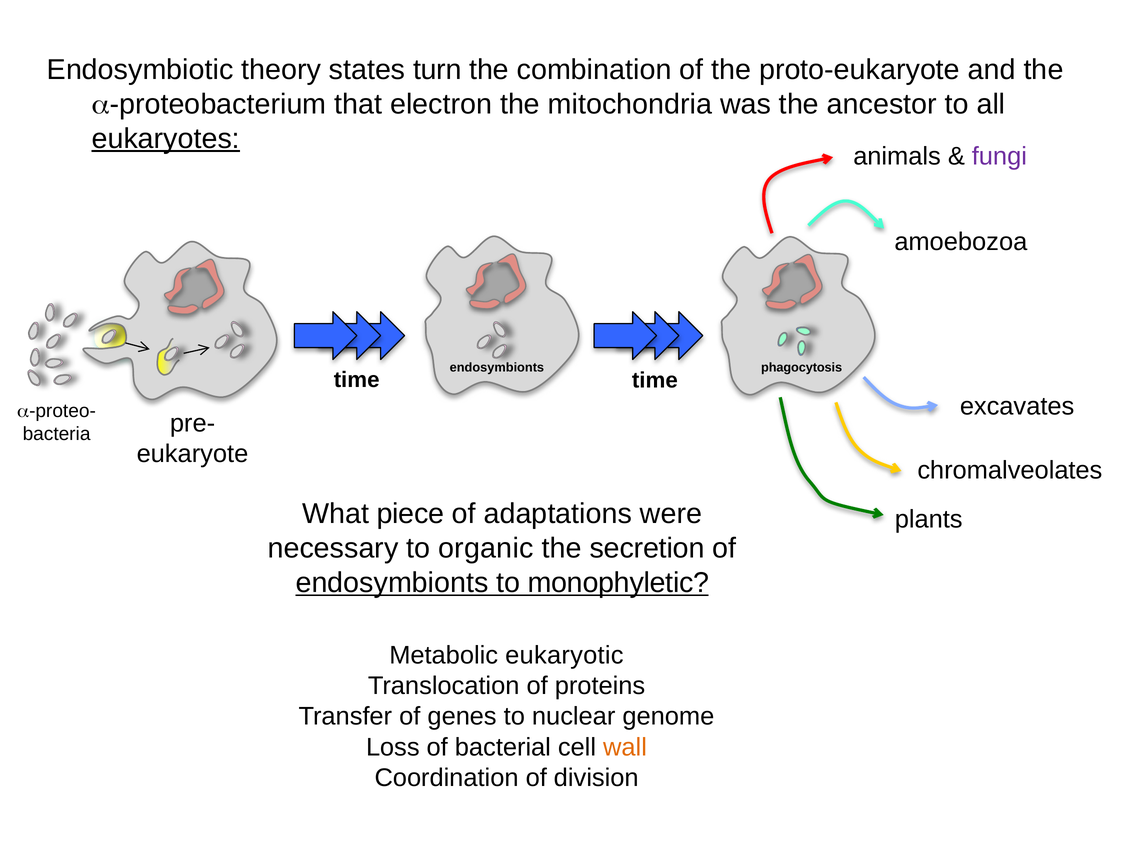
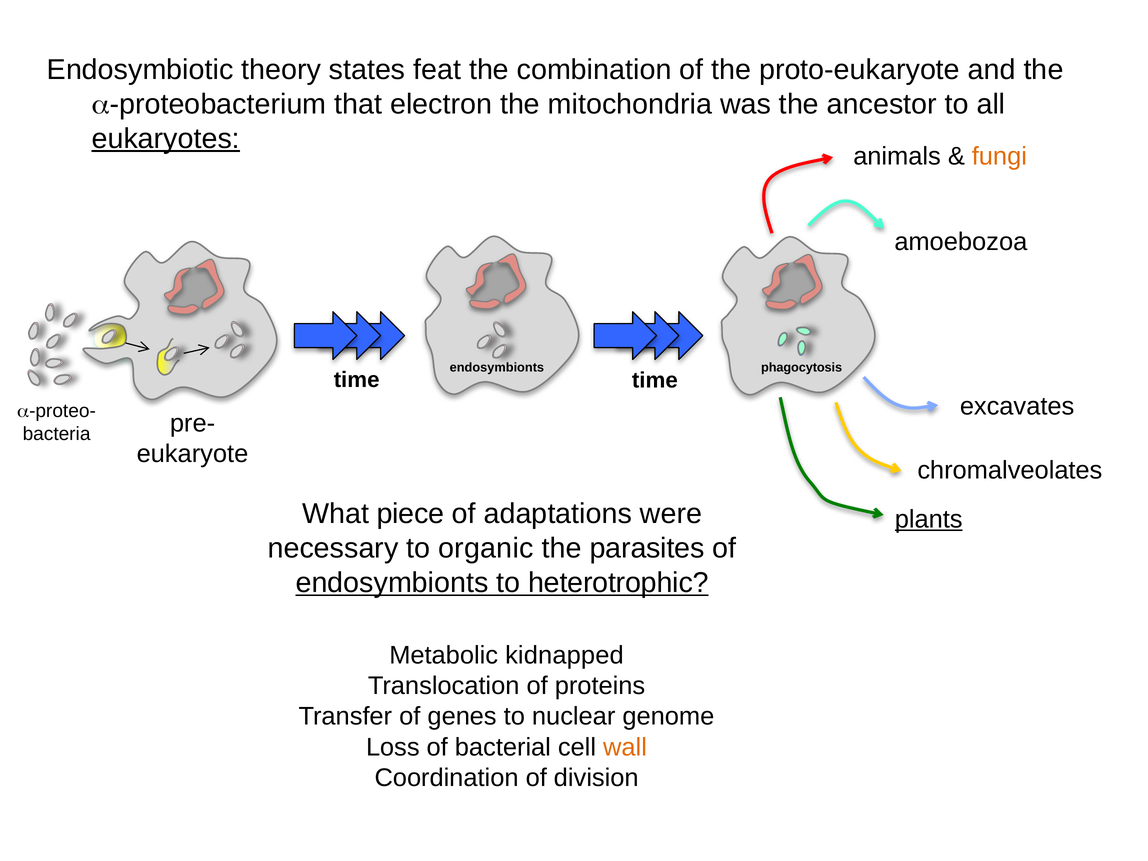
turn: turn -> feat
fungi colour: purple -> orange
plants underline: none -> present
secretion: secretion -> parasites
monophyletic: monophyletic -> heterotrophic
eukaryotic: eukaryotic -> kidnapped
